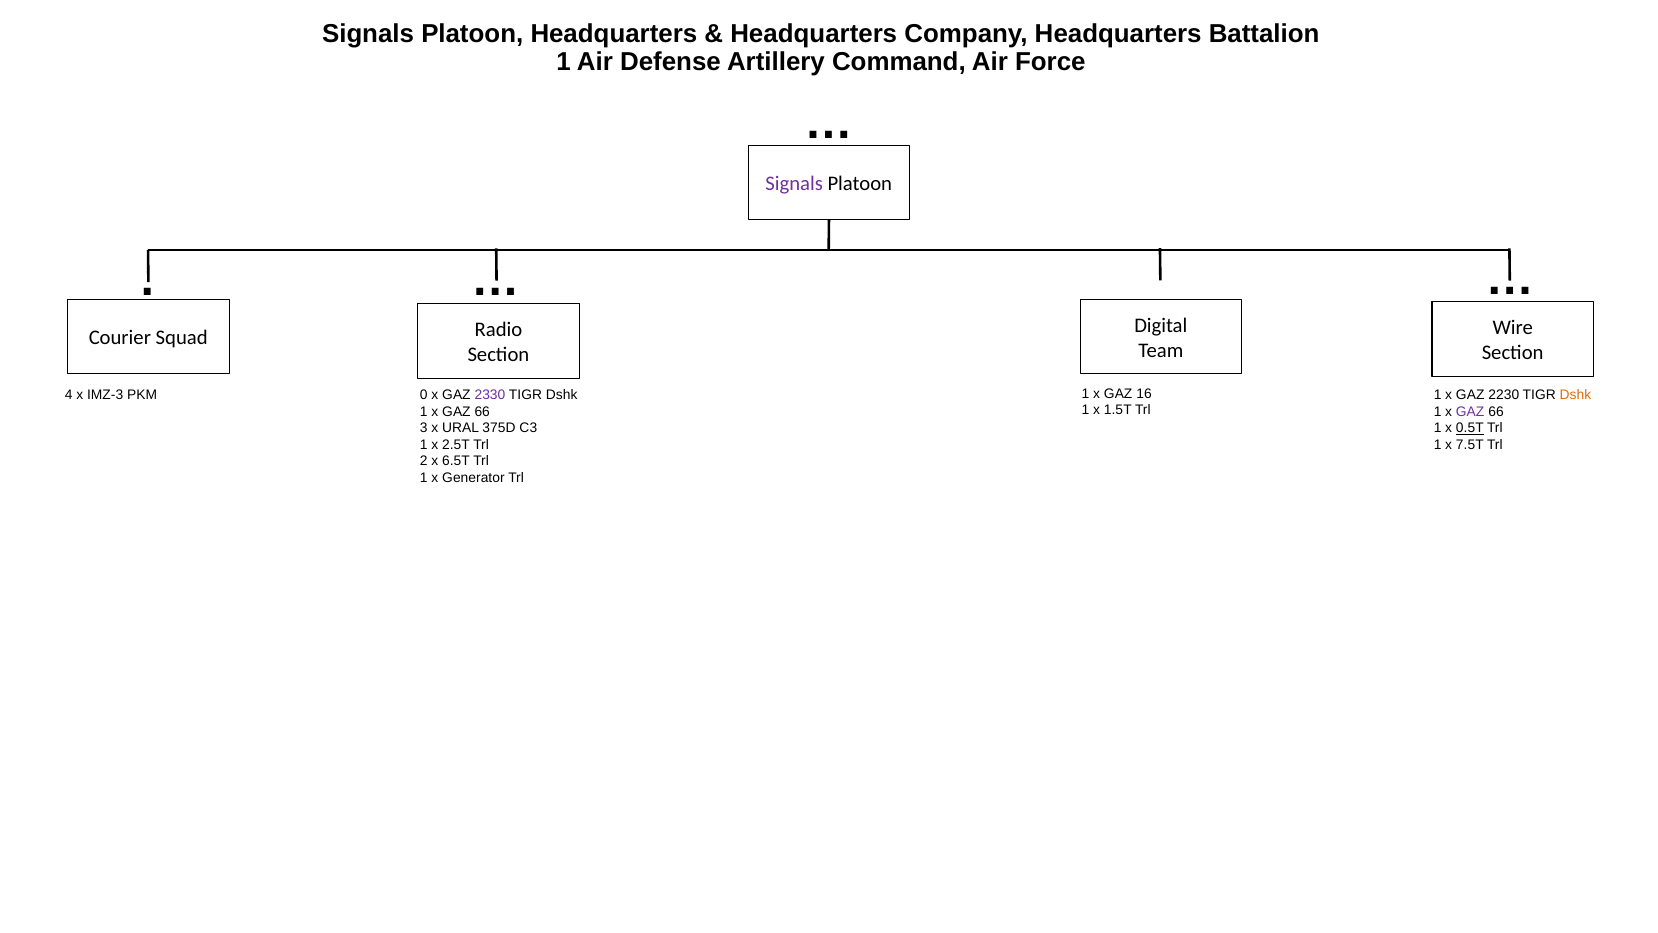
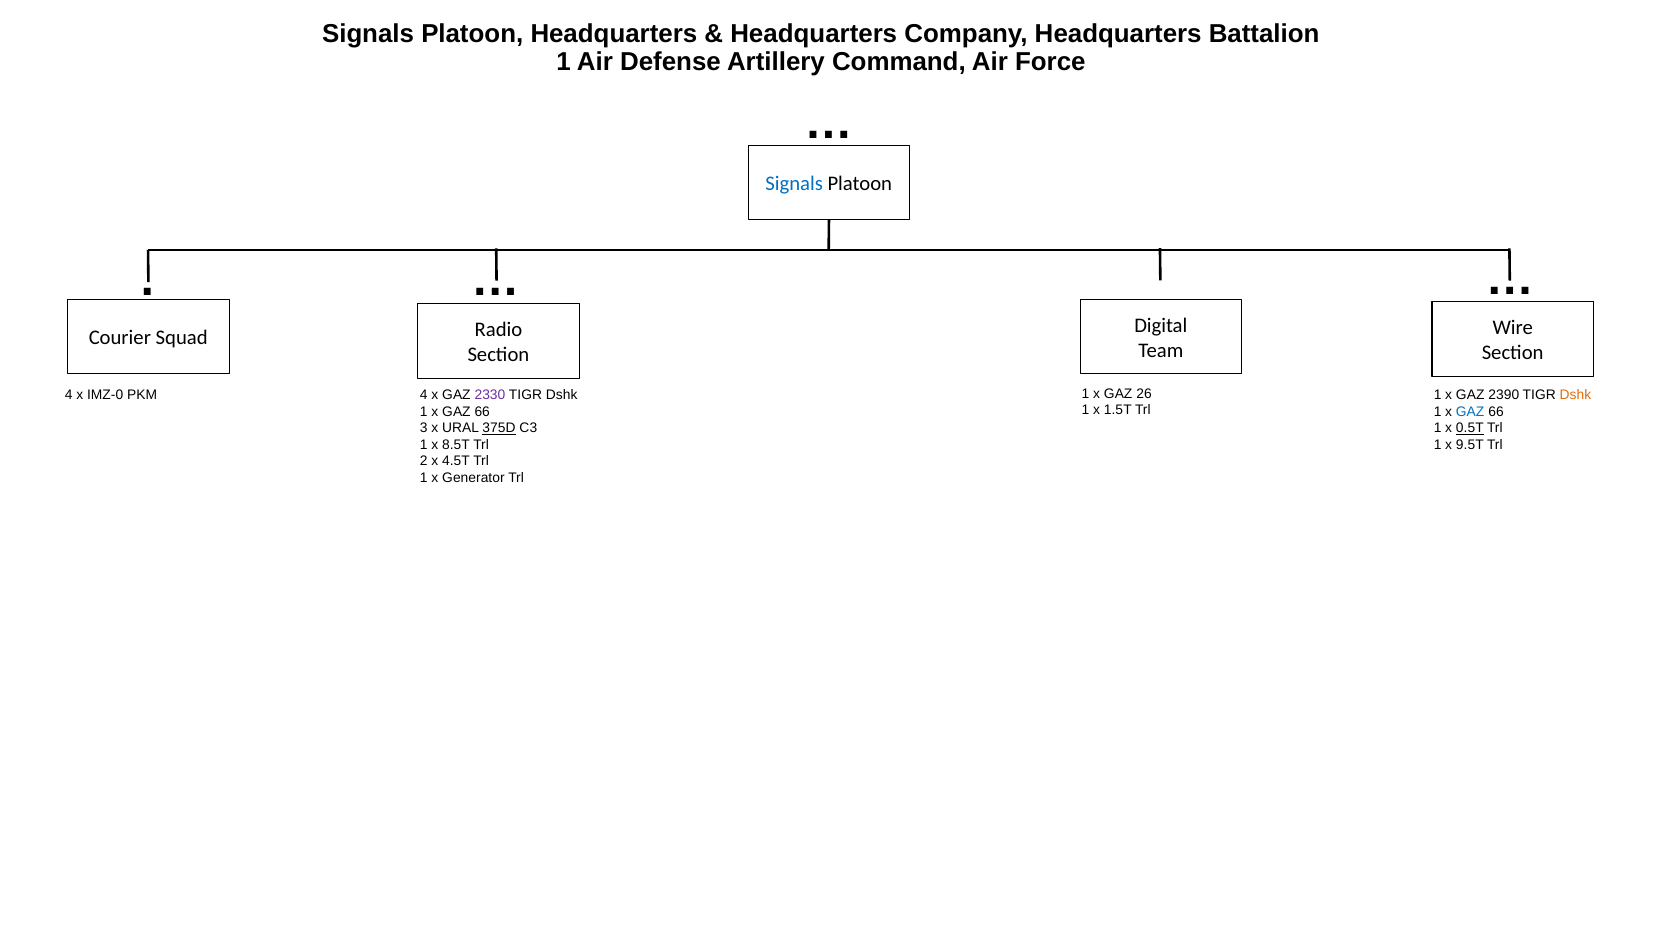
Signals at (794, 184) colour: purple -> blue
16: 16 -> 26
IMZ-3: IMZ-3 -> IMZ-0
PKM 0: 0 -> 4
2230: 2230 -> 2390
GAZ at (1470, 411) colour: purple -> blue
375D underline: none -> present
2.5T: 2.5T -> 8.5T
7.5T: 7.5T -> 9.5T
6.5T: 6.5T -> 4.5T
